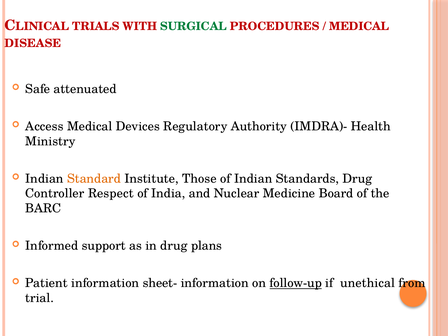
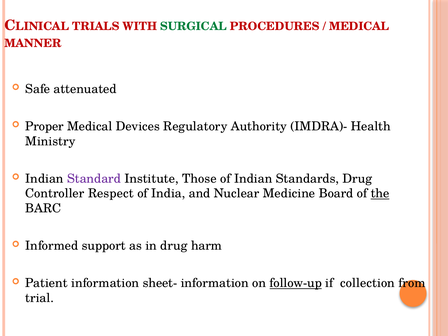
DISEASE: DISEASE -> MANNER
Access: Access -> Proper
Standard colour: orange -> purple
the underline: none -> present
plans: plans -> harm
unethical: unethical -> collection
